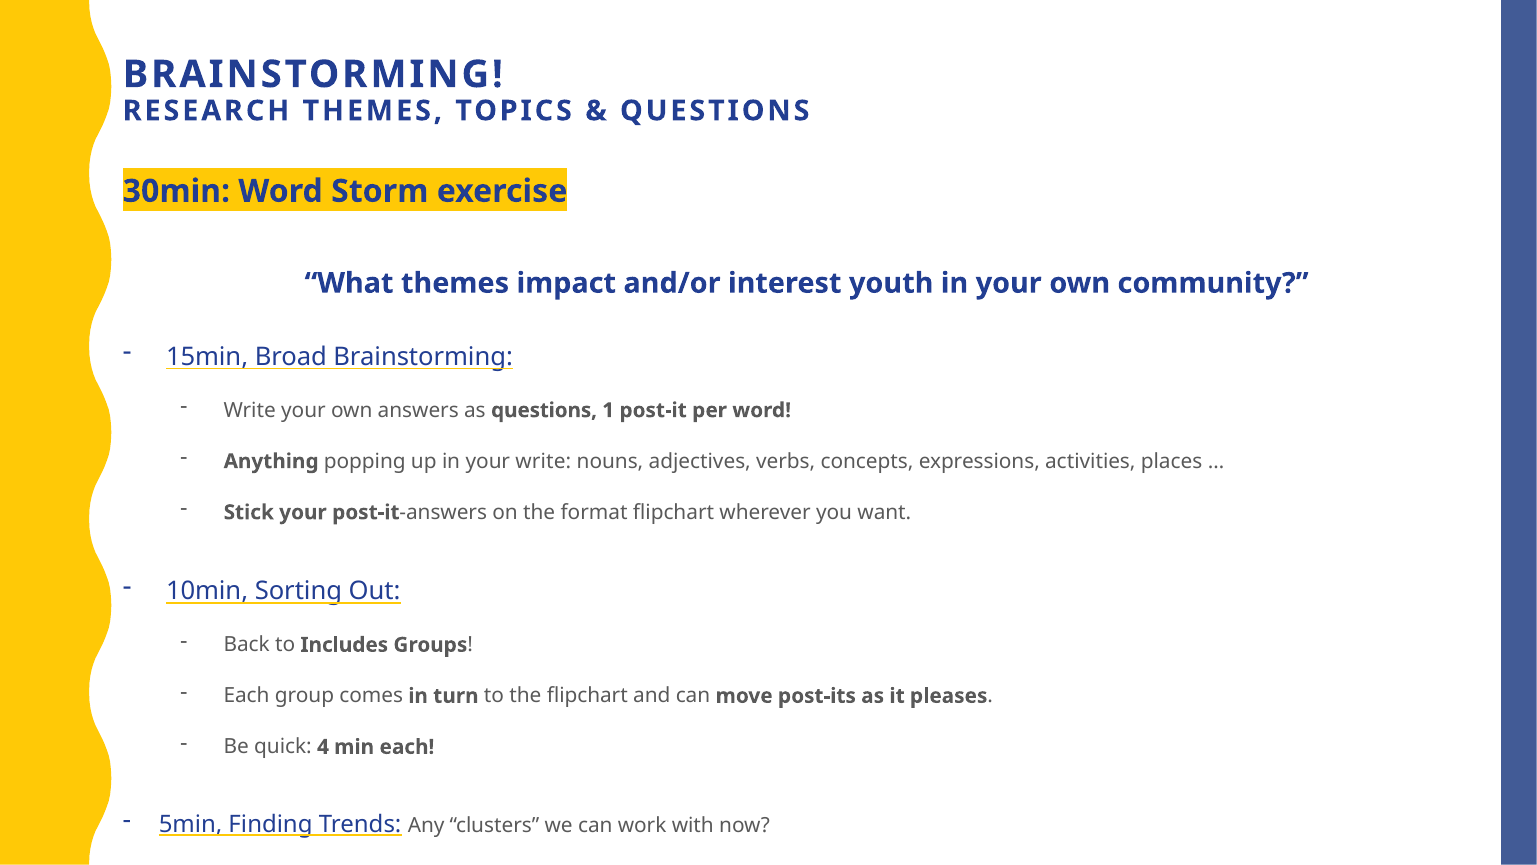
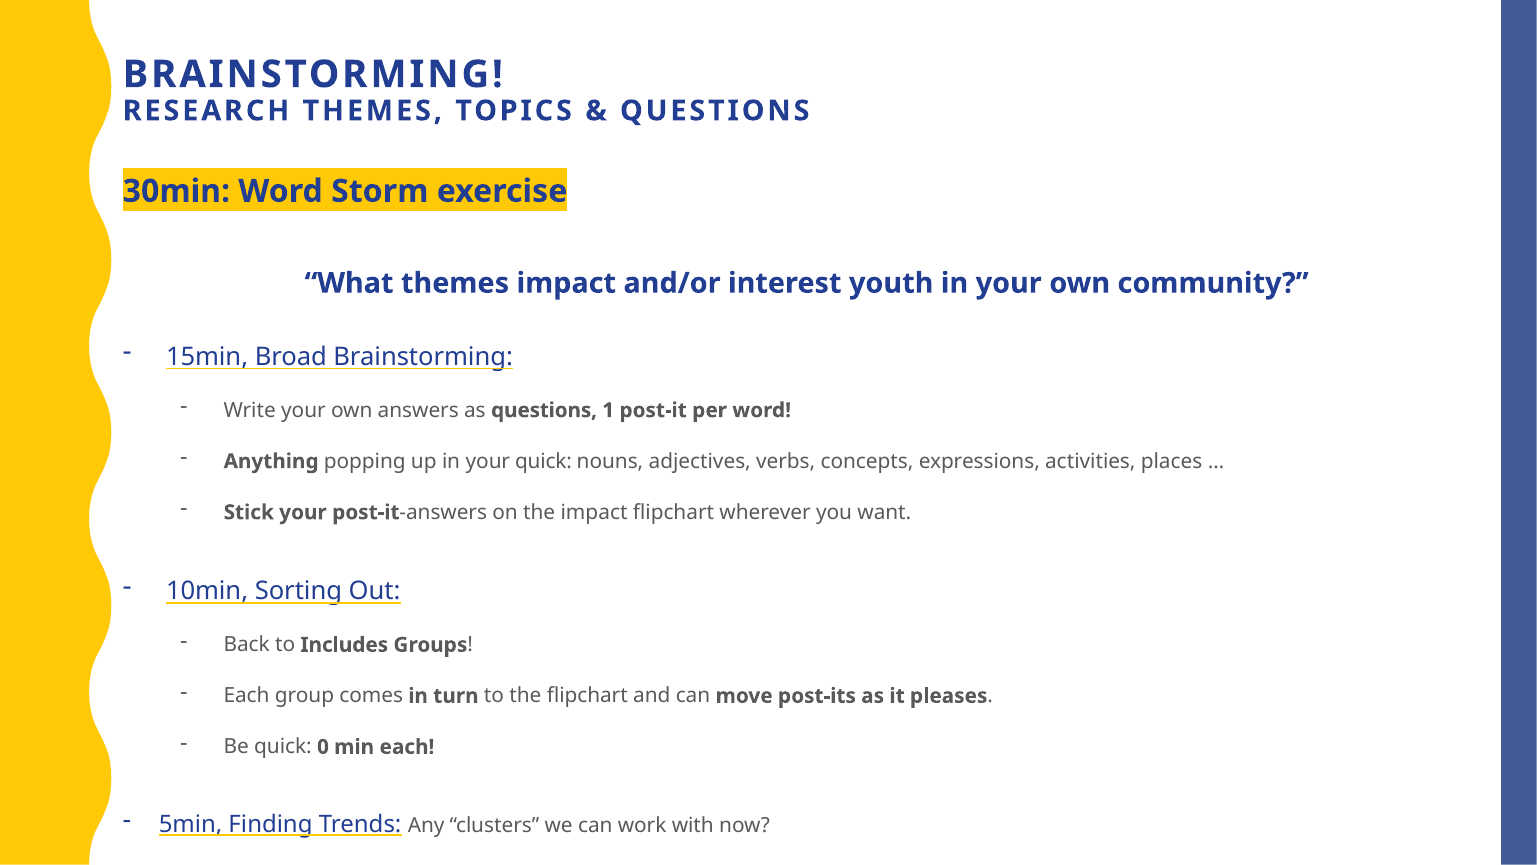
your write: write -> quick
the format: format -> impact
4: 4 -> 0
